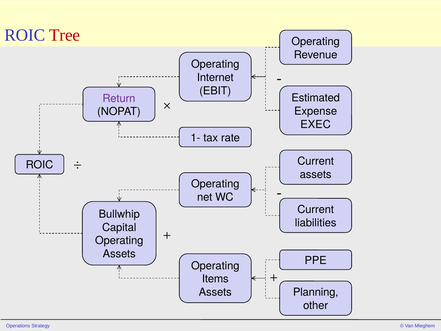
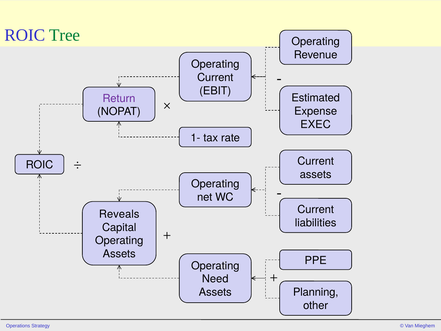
Tree colour: red -> green
Internet at (215, 77): Internet -> Current
Bullwhip: Bullwhip -> Reveals
Items: Items -> Need
